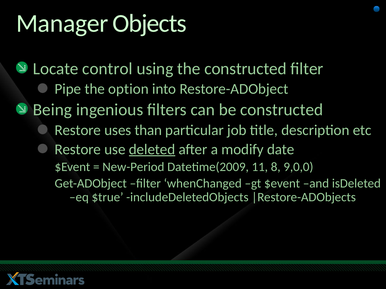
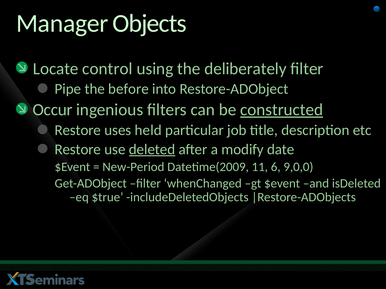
the constructed: constructed -> deliberately
option: option -> before
Being: Being -> Occur
constructed at (282, 110) underline: none -> present
than: than -> held
8: 8 -> 6
